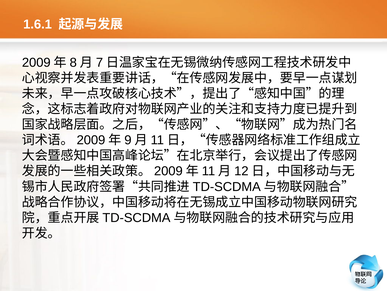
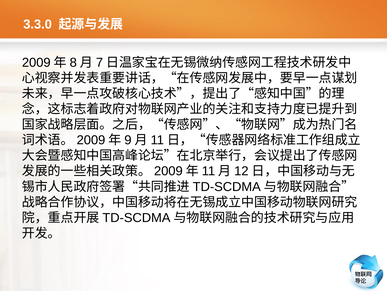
1.6.1: 1.6.1 -> 3.3.0
